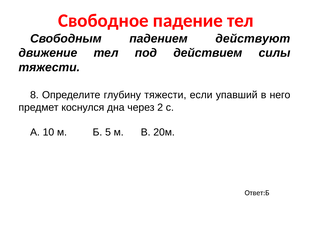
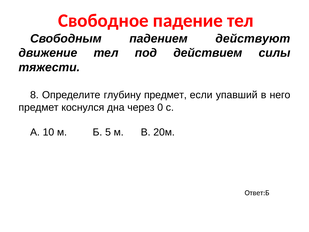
глубину тяжести: тяжести -> предмет
2: 2 -> 0
